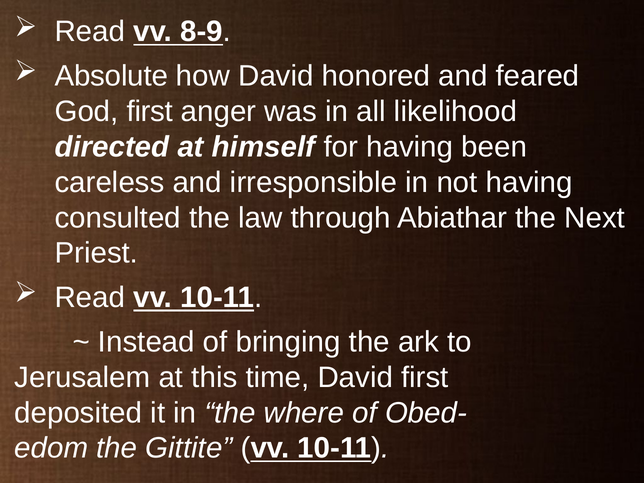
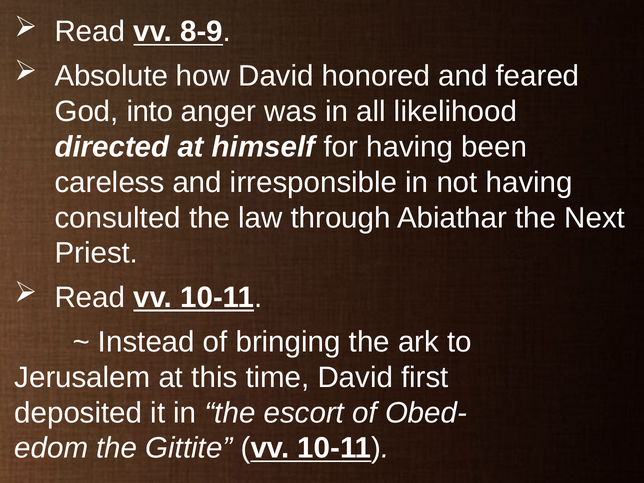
God first: first -> into
where: where -> escort
